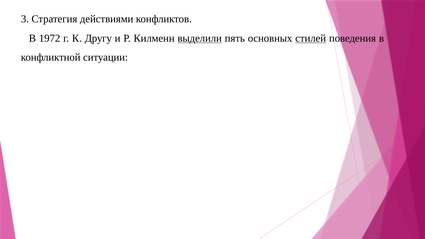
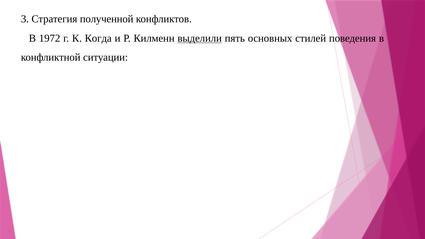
действиями: действиями -> полученной
Другу: Другу -> Когда
стилей underline: present -> none
